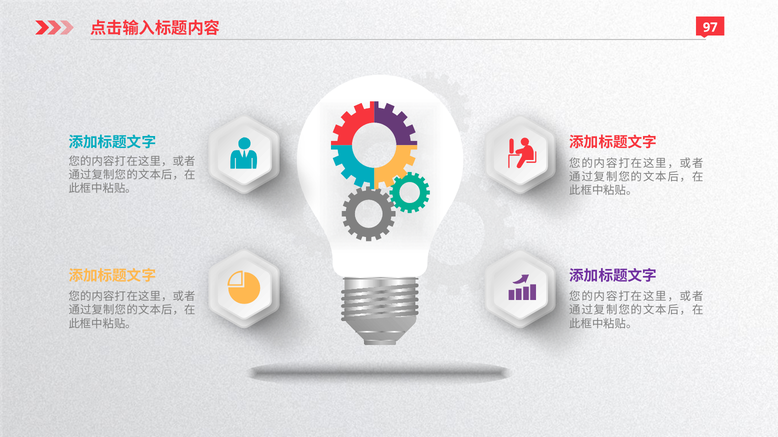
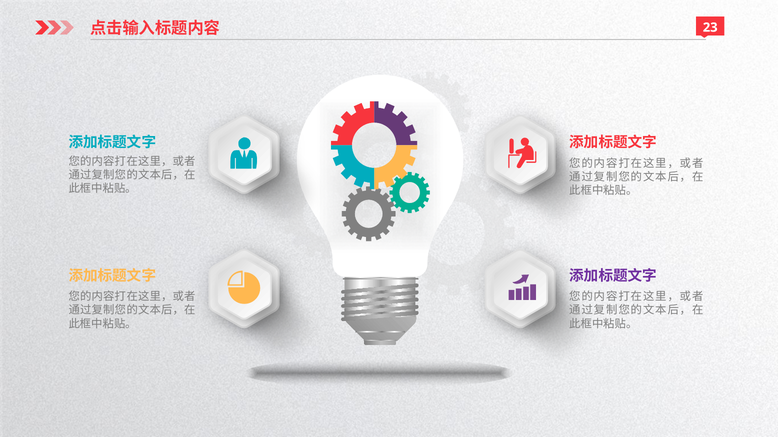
97: 97 -> 23
